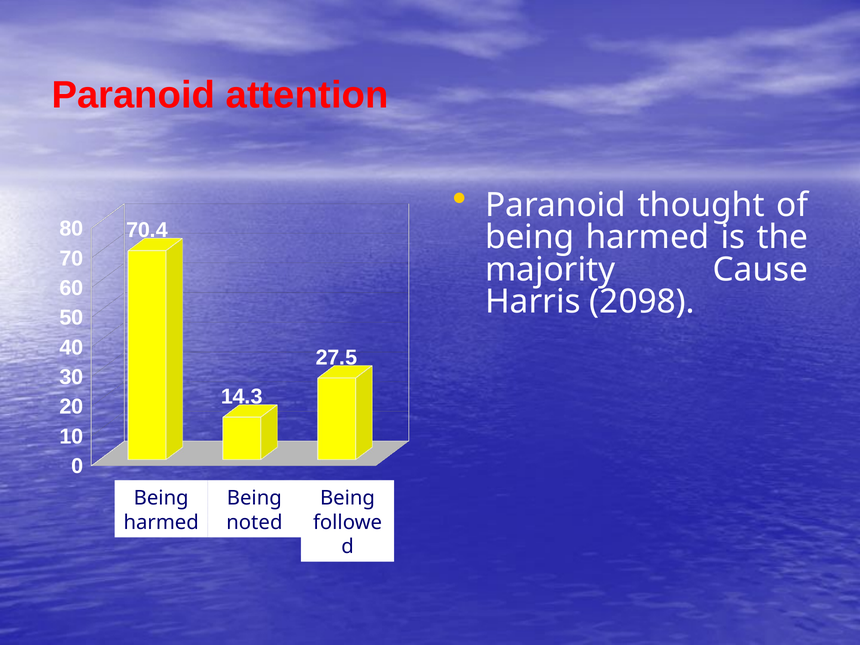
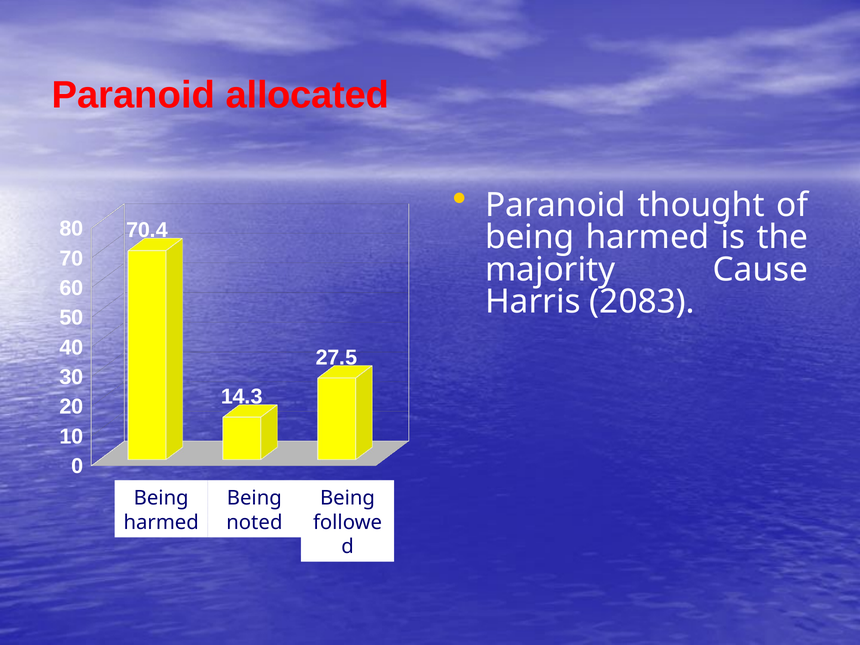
attention: attention -> allocated
2098: 2098 -> 2083
